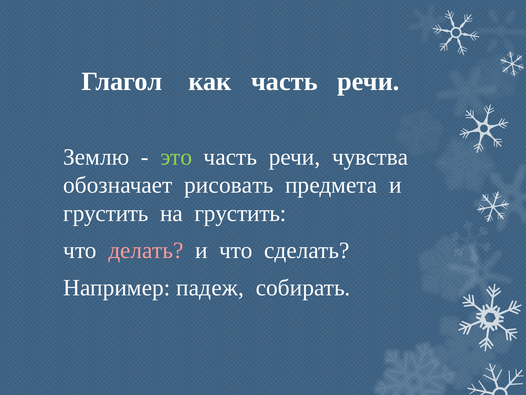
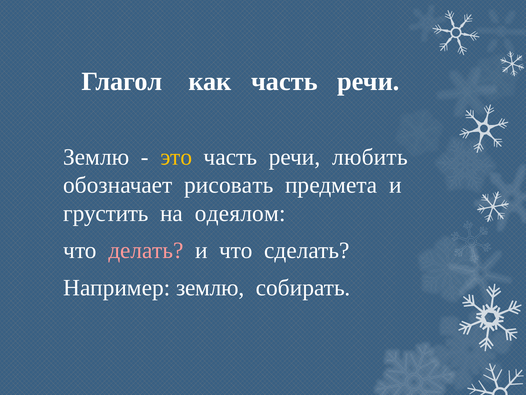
это colour: light green -> yellow
чувства: чувства -> любить
на грустить: грустить -> одеялом
Например падеж: падеж -> землю
